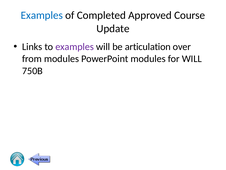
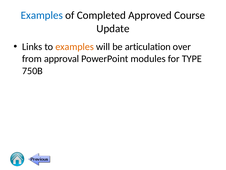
examples at (75, 47) colour: purple -> orange
from modules: modules -> approval
for WILL: WILL -> TYPE
